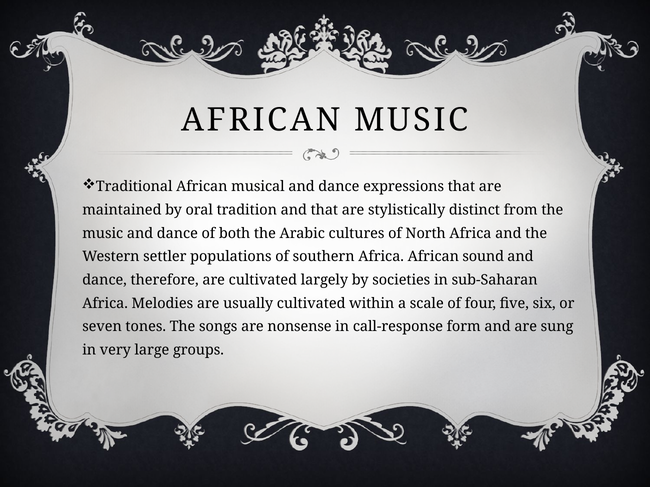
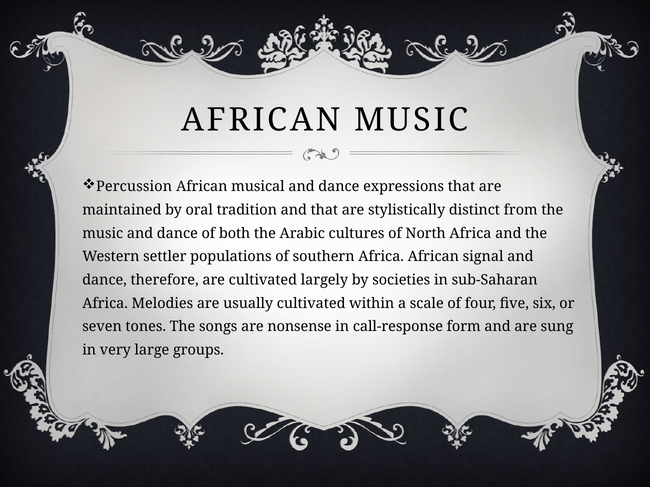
Traditional: Traditional -> Percussion
sound: sound -> signal
